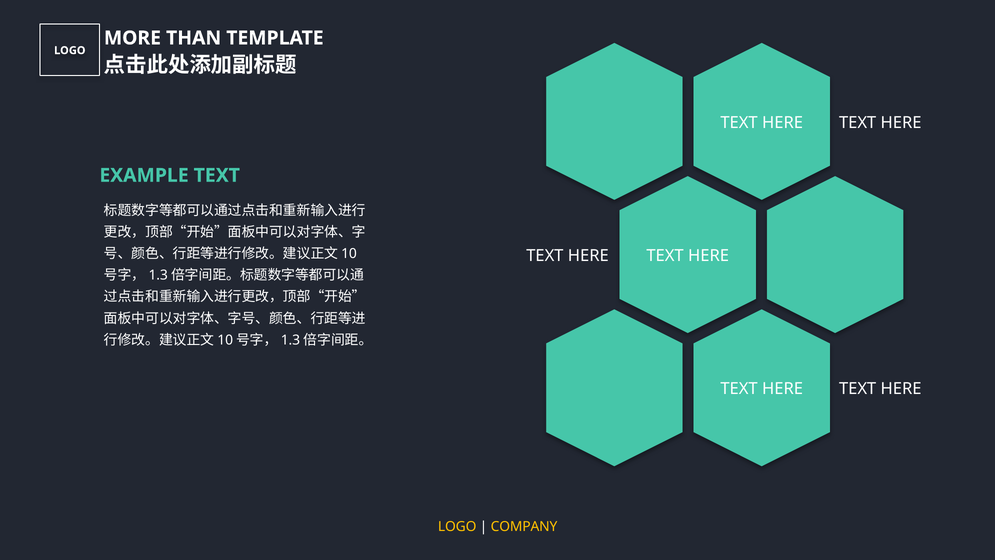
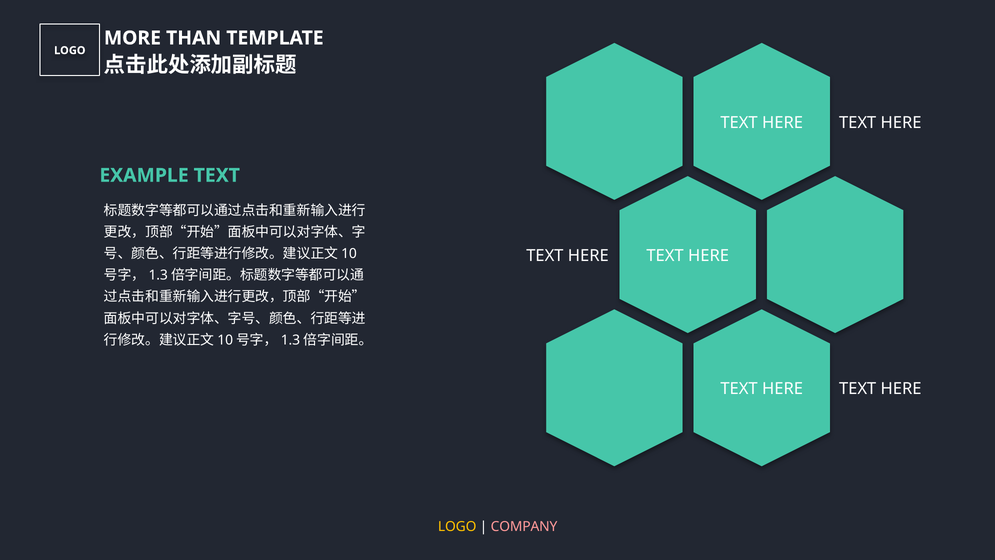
COMPANY colour: yellow -> pink
